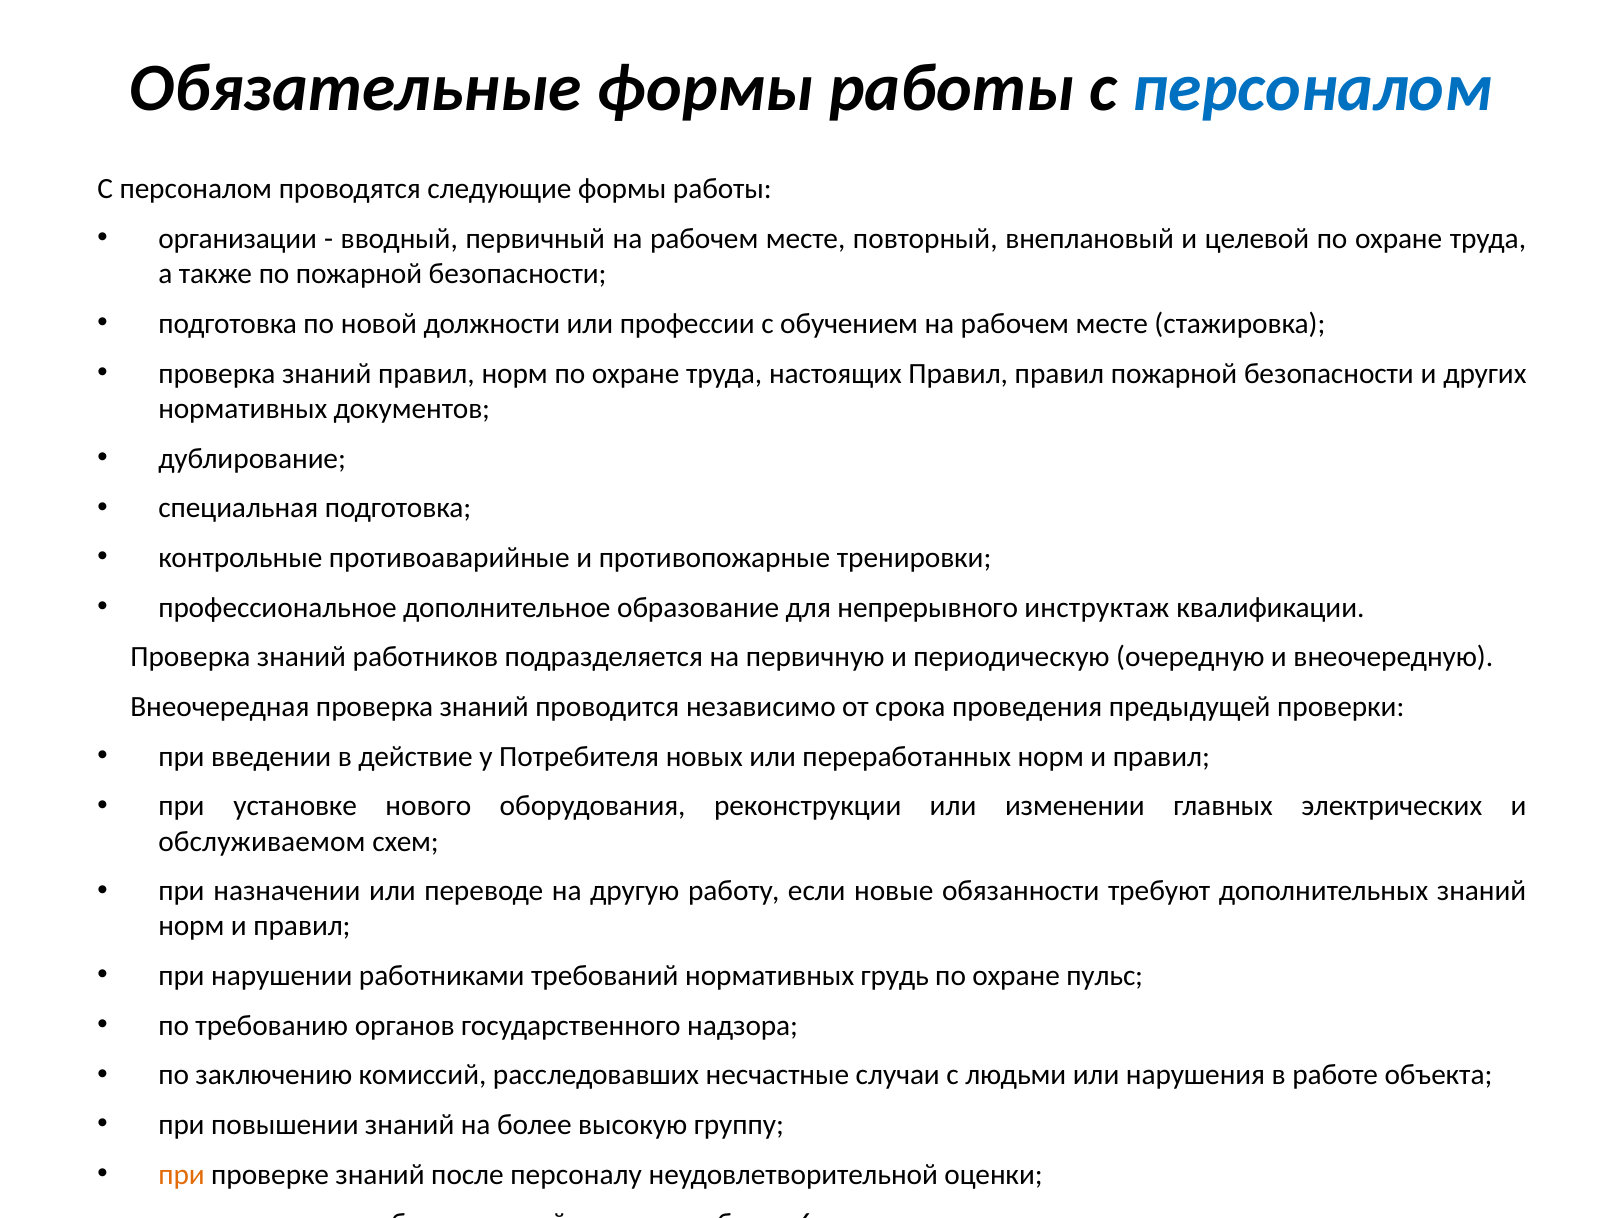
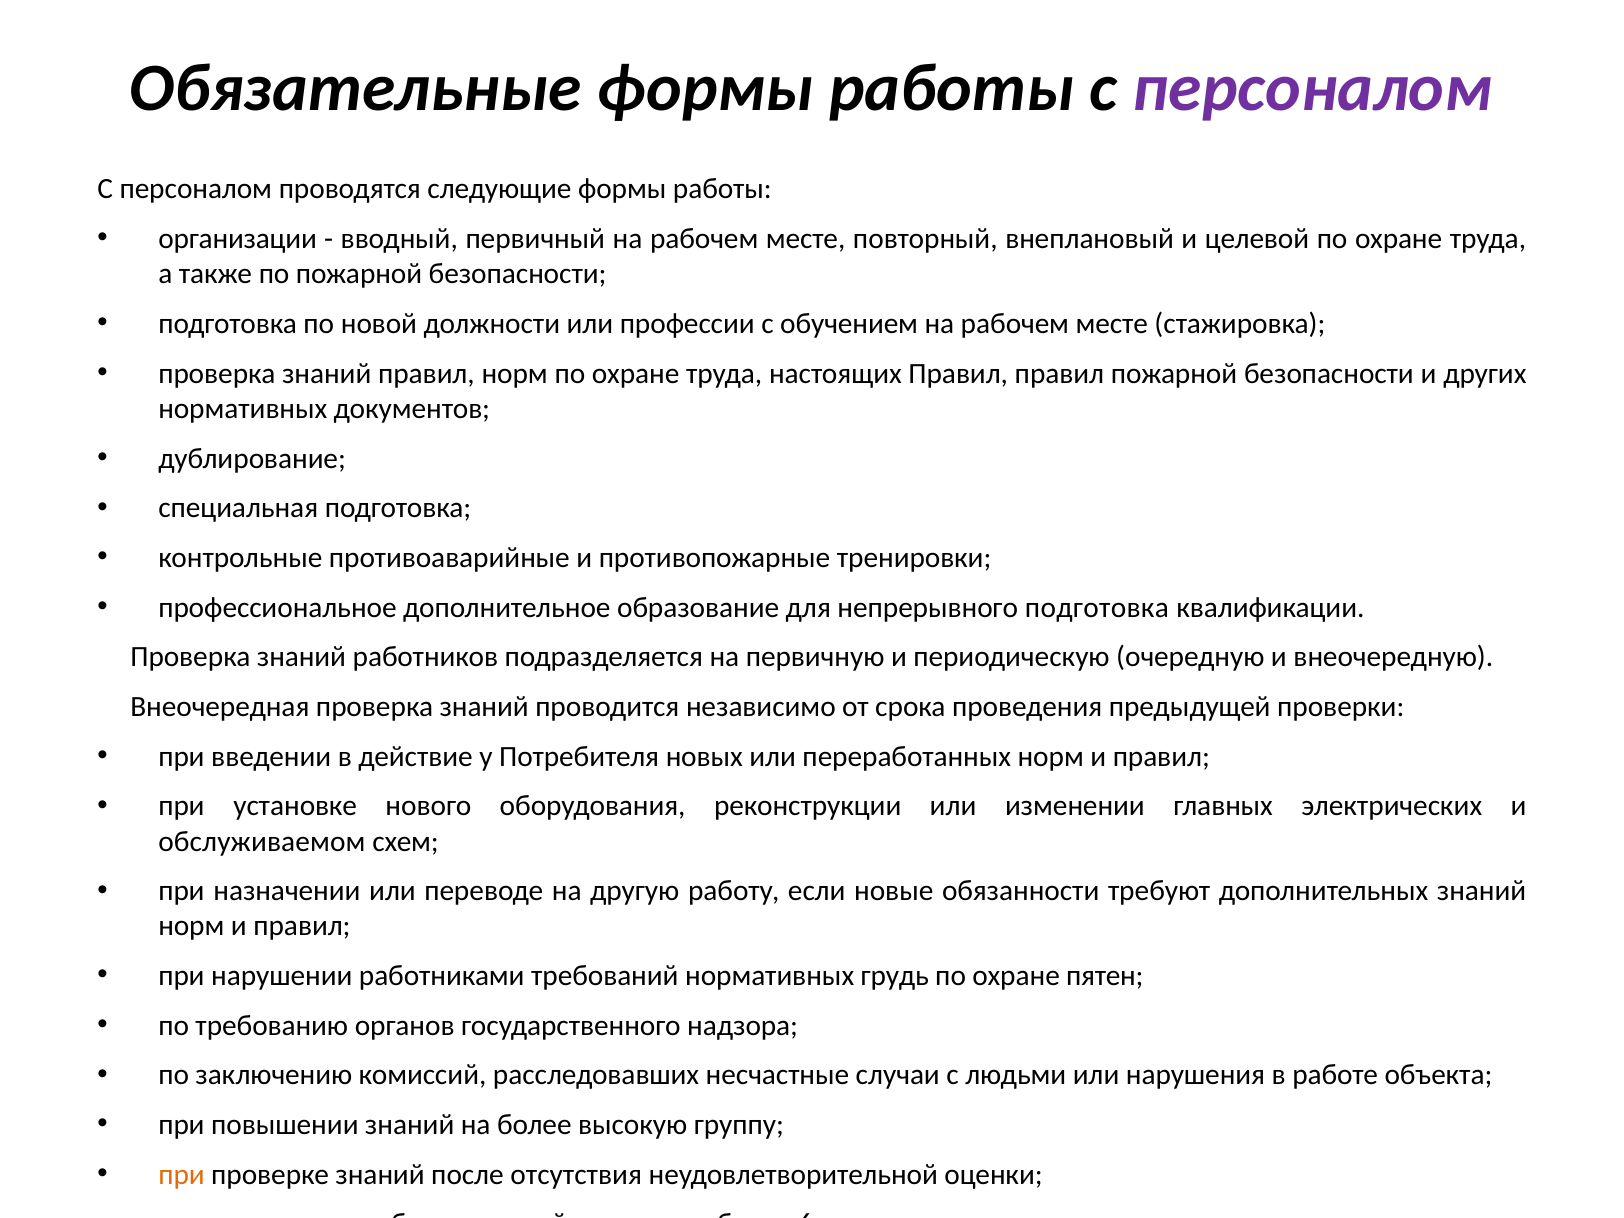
персоналом at (1313, 88) colour: blue -> purple
непрерывного инструктаж: инструктаж -> подготовка
пульс: пульс -> пятен
персоналу: персоналу -> отсутствия
